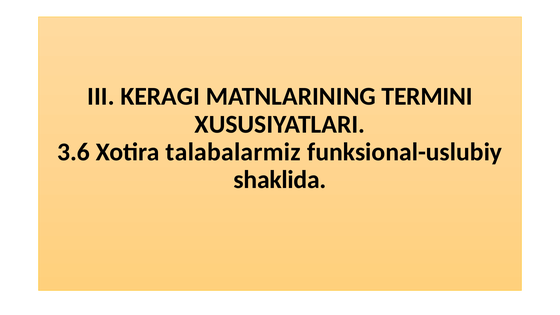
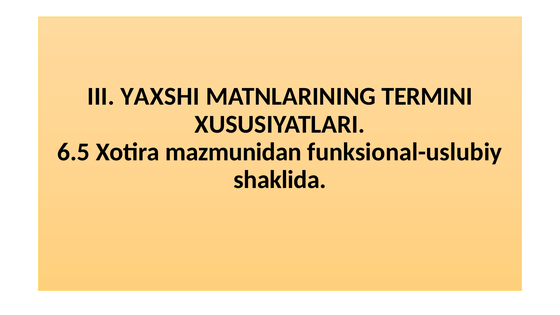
KERAGI: KERAGI -> YAXSHI
3.6: 3.6 -> 6.5
talabalarmiz: talabalarmiz -> mazmunidan
